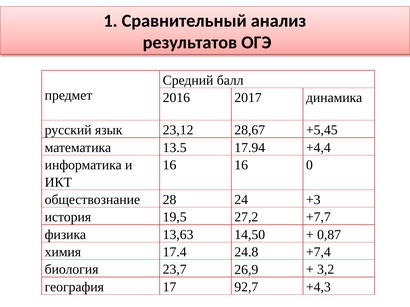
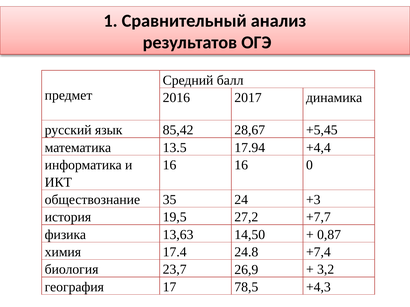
23,12: 23,12 -> 85,42
28: 28 -> 35
92,7: 92,7 -> 78,5
